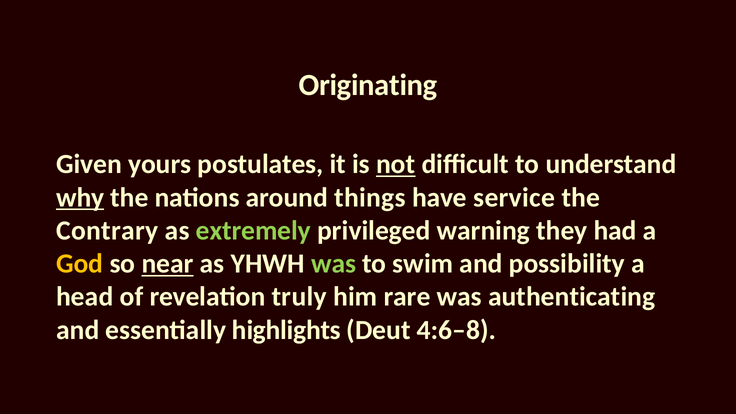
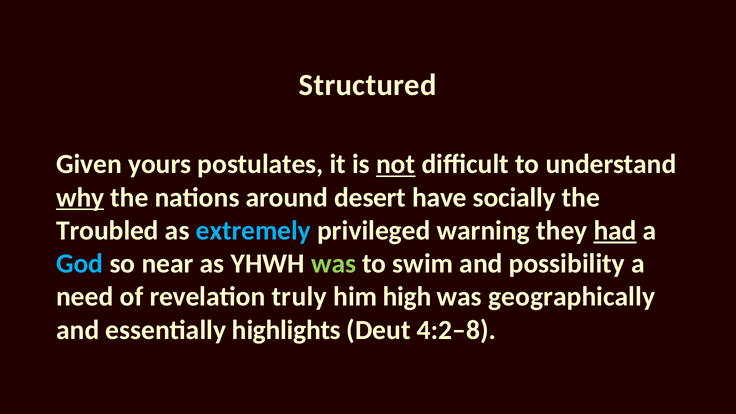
Originating: Originating -> Structured
things: things -> desert
service: service -> socially
Contrary: Contrary -> Troubled
extremely colour: light green -> light blue
had underline: none -> present
God colour: yellow -> light blue
near underline: present -> none
head: head -> need
rare: rare -> high
authenticating: authenticating -> geographically
4:6–8: 4:6–8 -> 4:2–8
